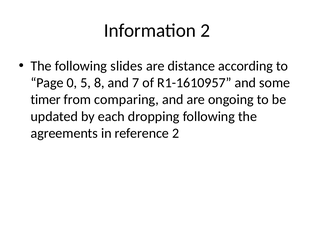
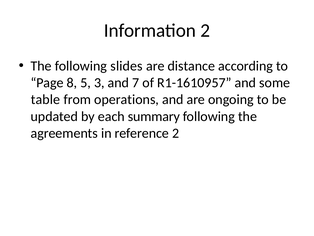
0: 0 -> 8
8: 8 -> 3
timer: timer -> table
comparing: comparing -> operations
dropping: dropping -> summary
